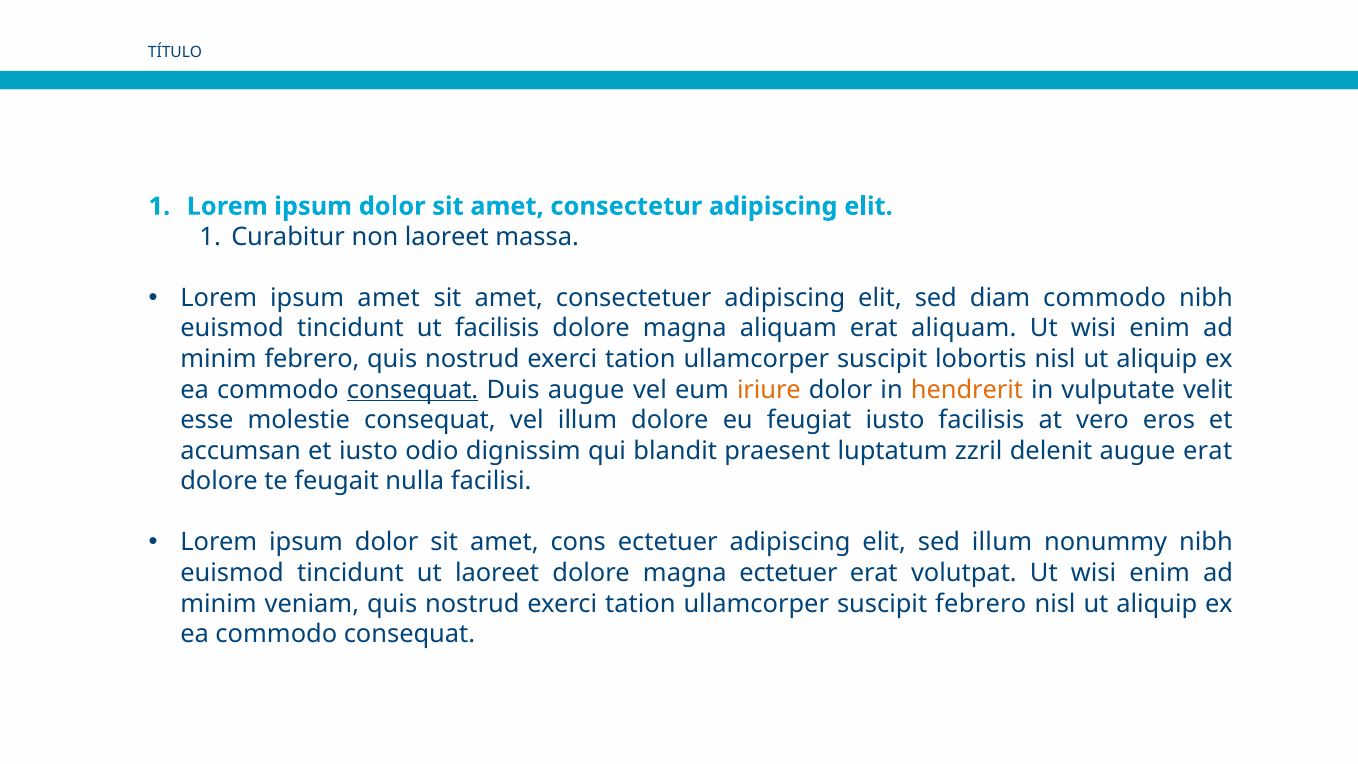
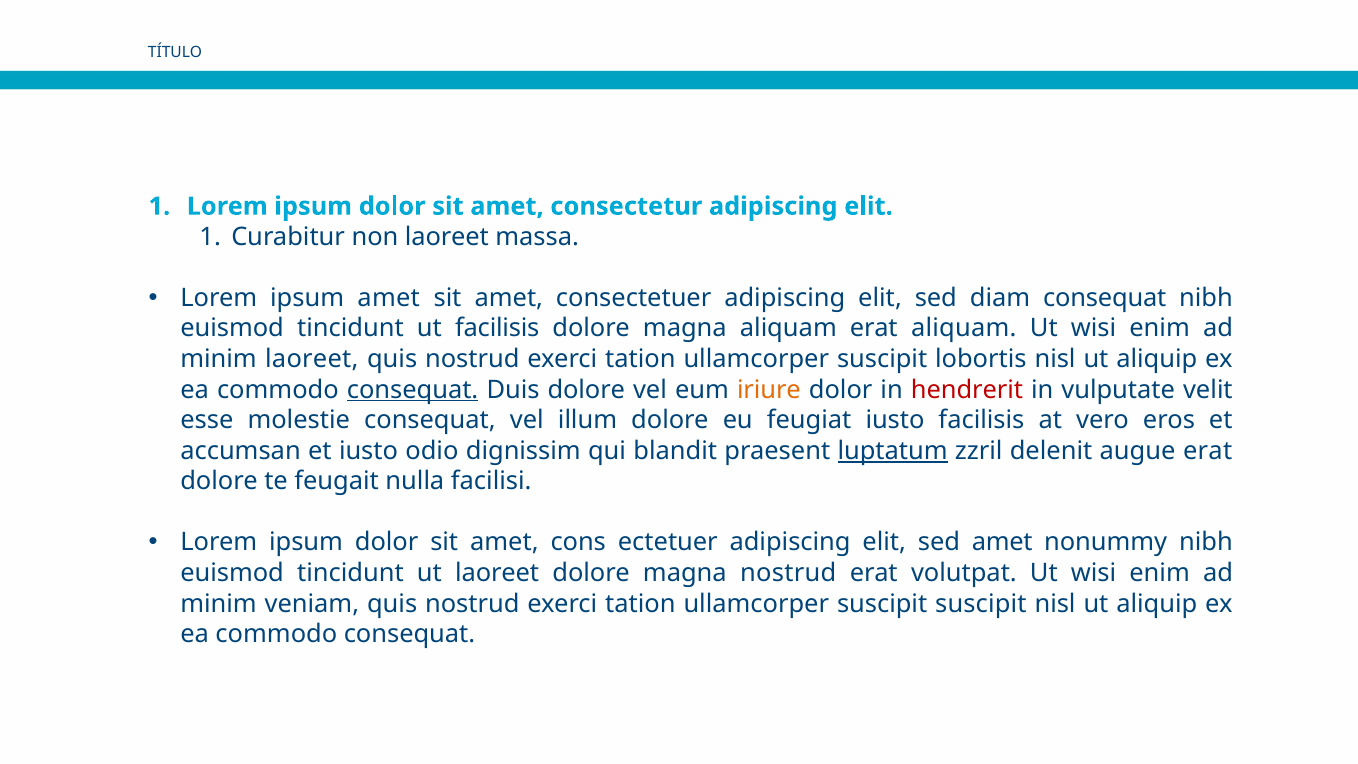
diam commodo: commodo -> consequat
minim febrero: febrero -> laoreet
Duis augue: augue -> dolore
hendrerit colour: orange -> red
luptatum underline: none -> present
sed illum: illum -> amet
magna ectetuer: ectetuer -> nostrud
suscipit febrero: febrero -> suscipit
